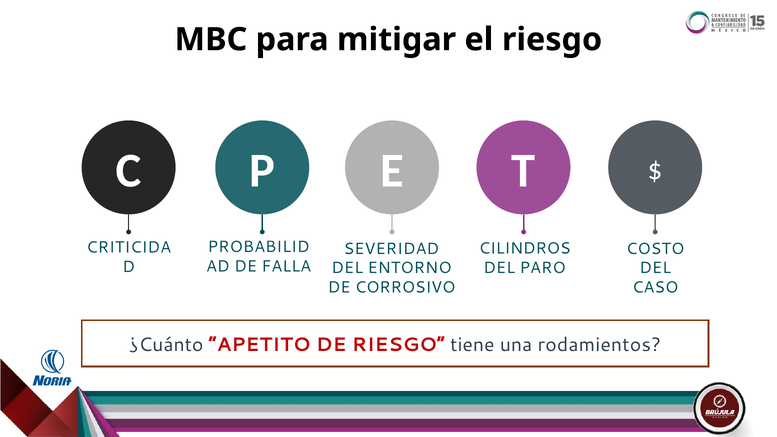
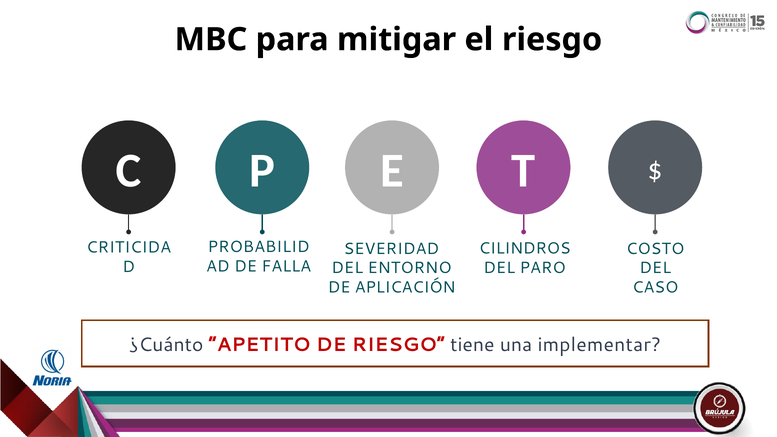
CORROSIVO: CORROSIVO -> APLICACIÓN
rodamientos: rodamientos -> implementar
